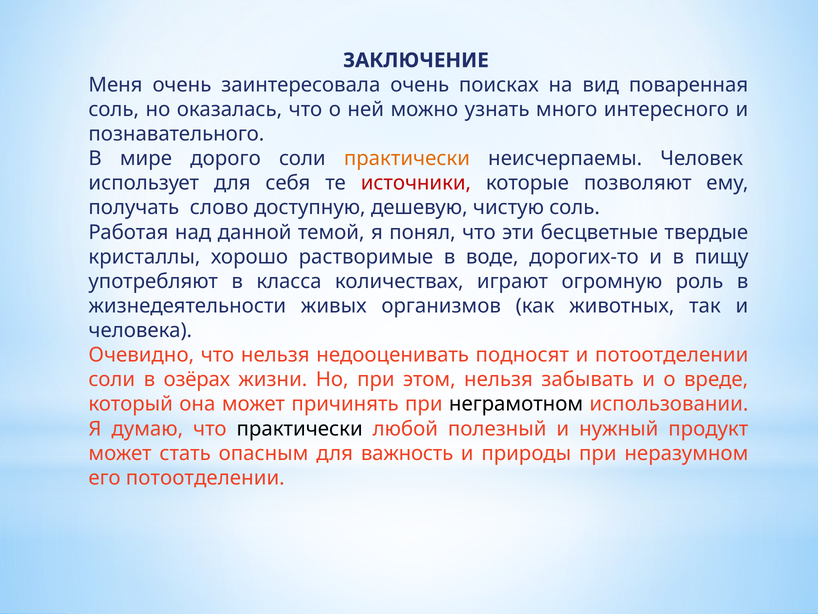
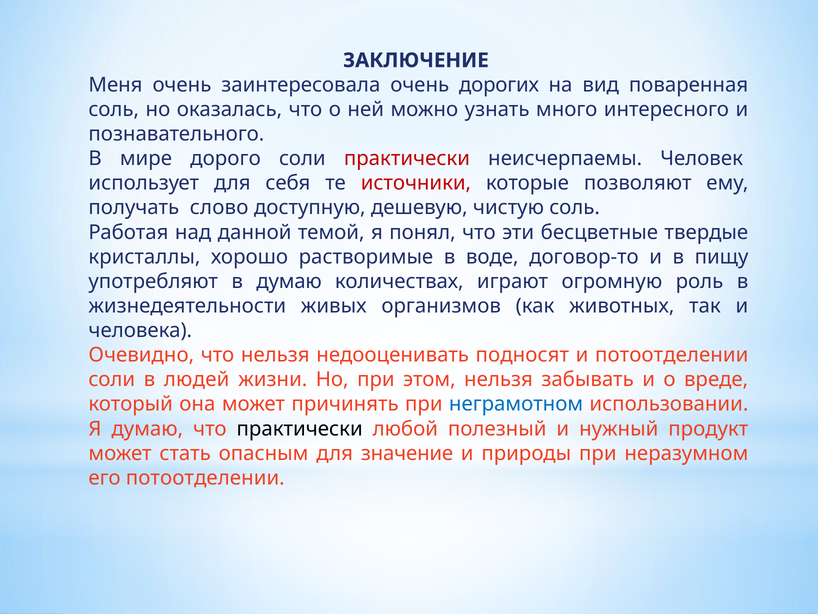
поисках: поисках -> дорогих
практически at (407, 158) colour: orange -> red
дорогих-то: дорогих-то -> договор-то
в класса: класса -> думаю
озёрах: озёрах -> людей
неграмотном colour: black -> blue
важность: важность -> значение
